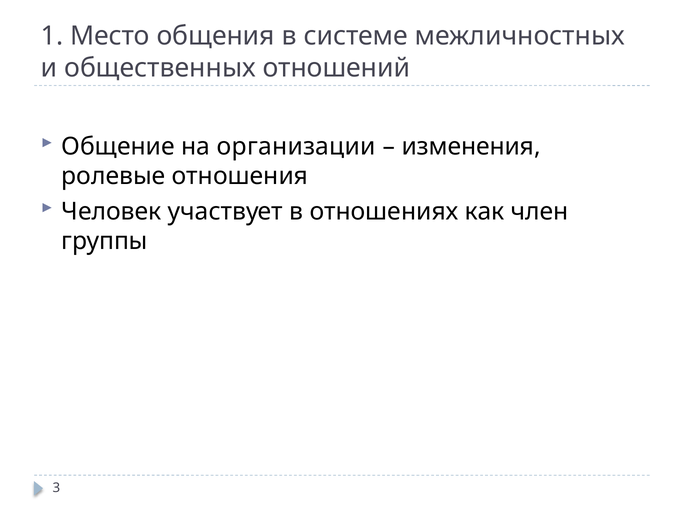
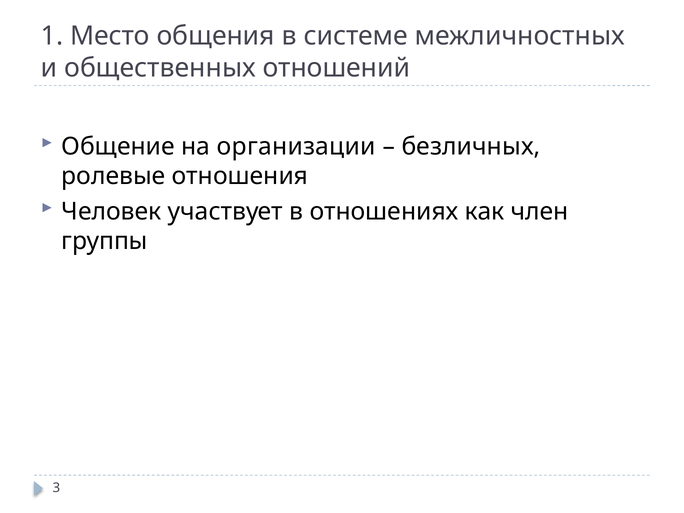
изменения: изменения -> безличных
